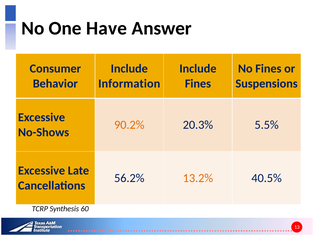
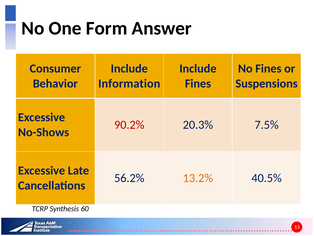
Have: Have -> Form
90.2% colour: orange -> red
5.5%: 5.5% -> 7.5%
